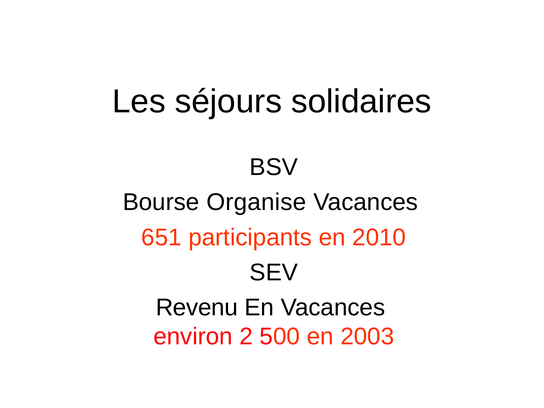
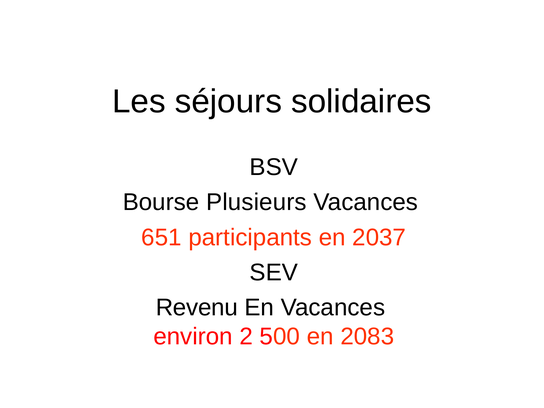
Organise: Organise -> Plusieurs
2010: 2010 -> 2037
2003: 2003 -> 2083
